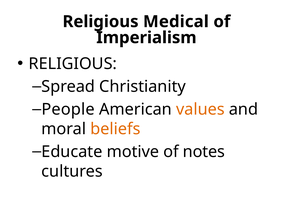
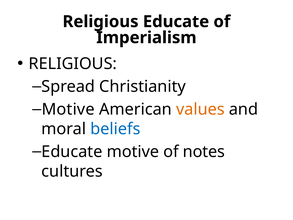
Religious Medical: Medical -> Educate
People at (68, 109): People -> Motive
beliefs colour: orange -> blue
